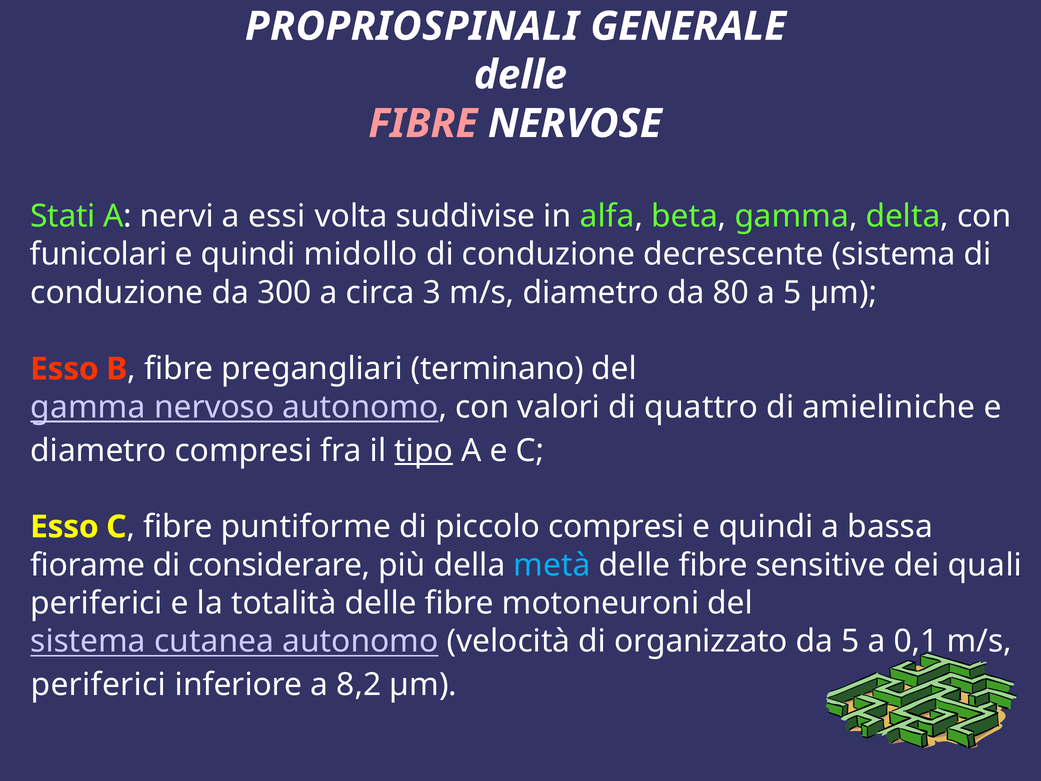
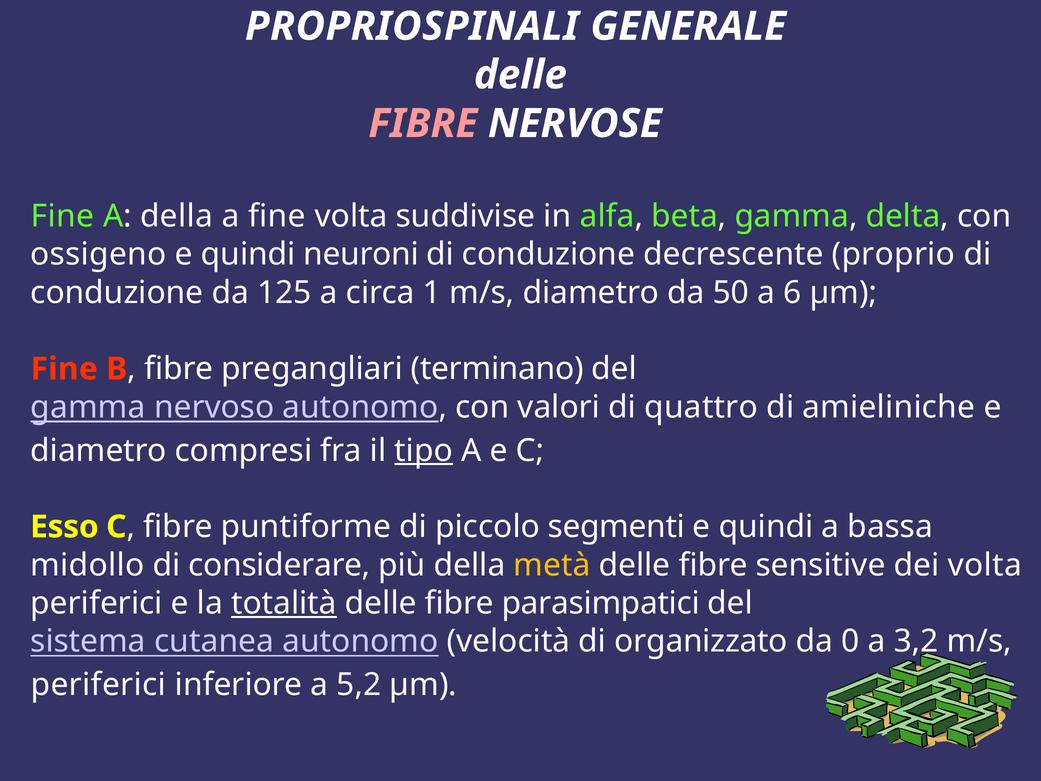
Stati at (63, 216): Stati -> Fine
A nervi: nervi -> della
a essi: essi -> fine
funicolari: funicolari -> ossigeno
midollo: midollo -> neuroni
decrescente sistema: sistema -> proprio
300: 300 -> 125
3: 3 -> 1
80: 80 -> 50
a 5: 5 -> 6
Esso at (64, 369): Esso -> Fine
piccolo compresi: compresi -> segmenti
fiorame: fiorame -> midollo
metà colour: light blue -> yellow
dei quali: quali -> volta
totalità underline: none -> present
motoneuroni: motoneuroni -> parasimpatici
da 5: 5 -> 0
0,1: 0,1 -> 3,2
8,2: 8,2 -> 5,2
